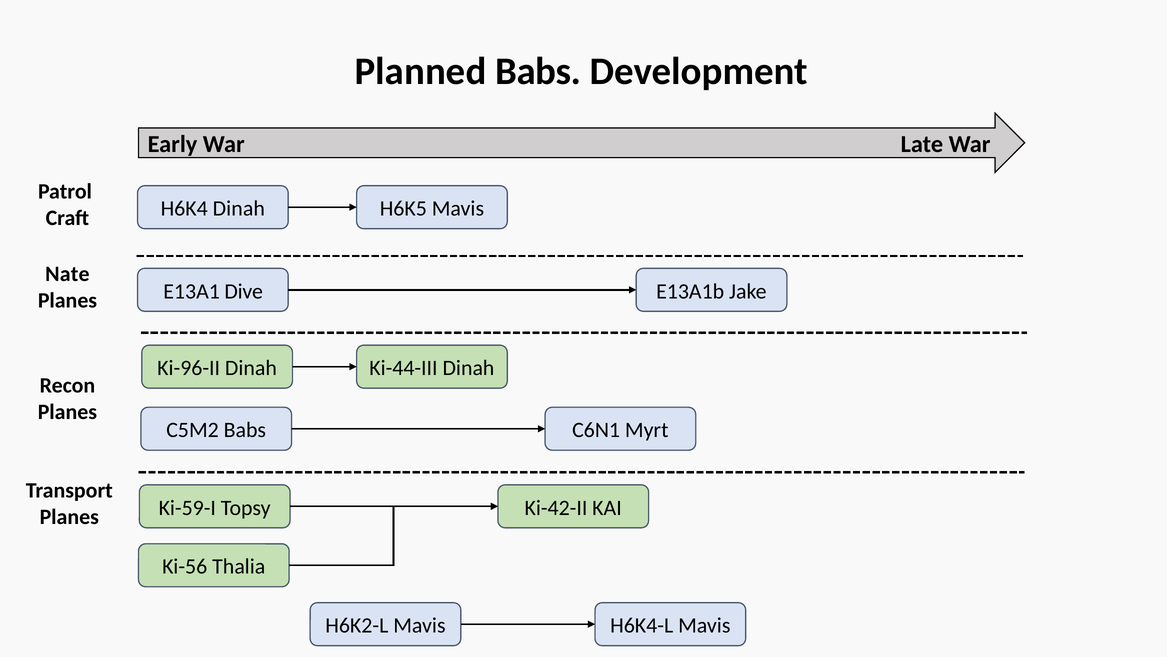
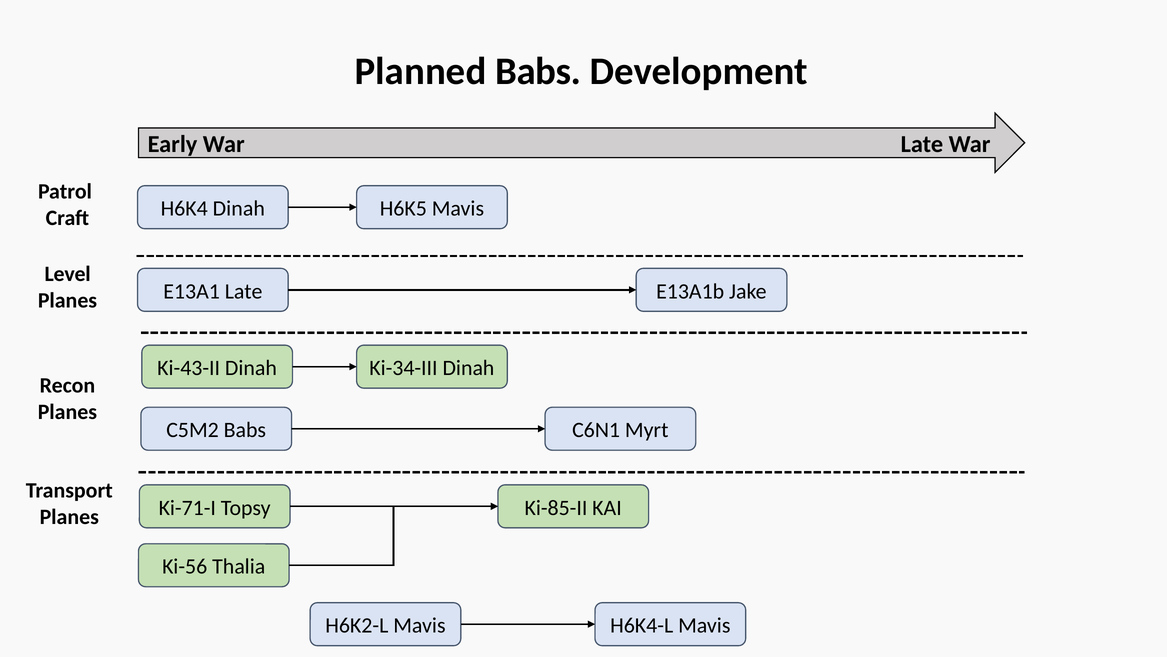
Nate: Nate -> Level
E13A1 Dive: Dive -> Late
Ki-96-II: Ki-96-II -> Ki-43-II
Ki-44-III: Ki-44-III -> Ki-34-III
Ki-59-I: Ki-59-I -> Ki-71-I
Ki-42-II: Ki-42-II -> Ki-85-II
